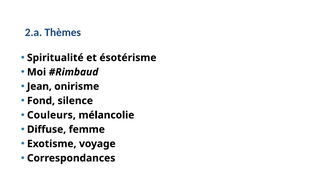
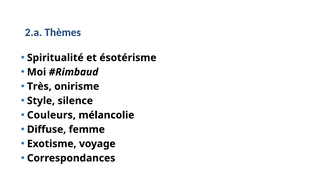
Jean: Jean -> Très
Fond: Fond -> Style
